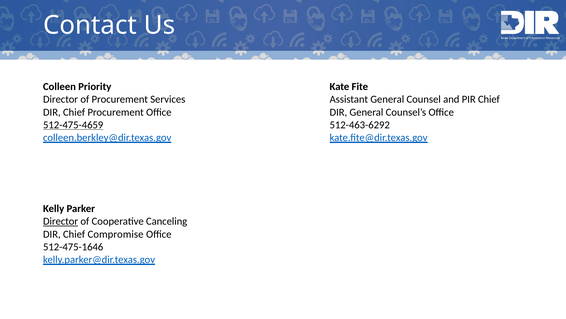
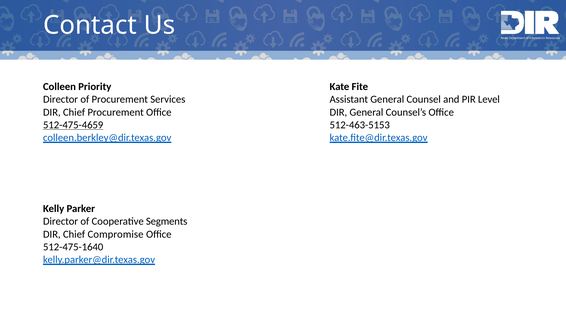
PIR Chief: Chief -> Level
512-463-6292: 512-463-6292 -> 512-463-5153
Director at (61, 221) underline: present -> none
Canceling: Canceling -> Segments
512-475-1646: 512-475-1646 -> 512-475-1640
